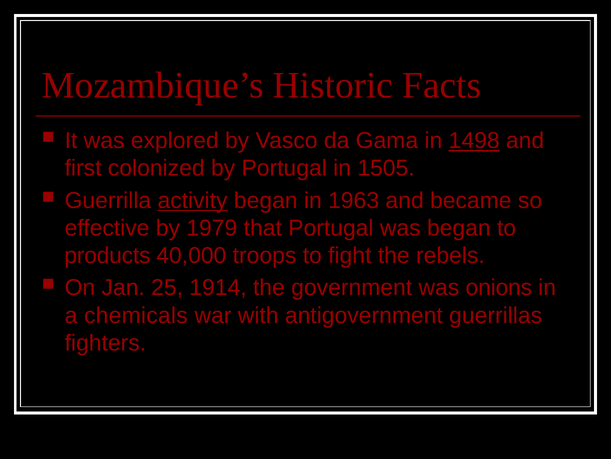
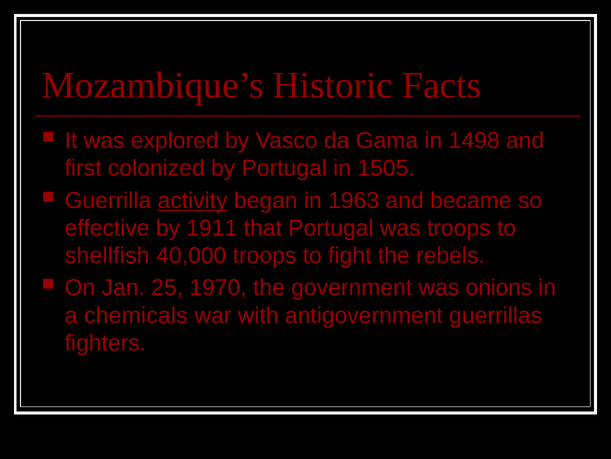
1498 underline: present -> none
1979: 1979 -> 1911
was began: began -> troops
products: products -> shellfish
1914: 1914 -> 1970
